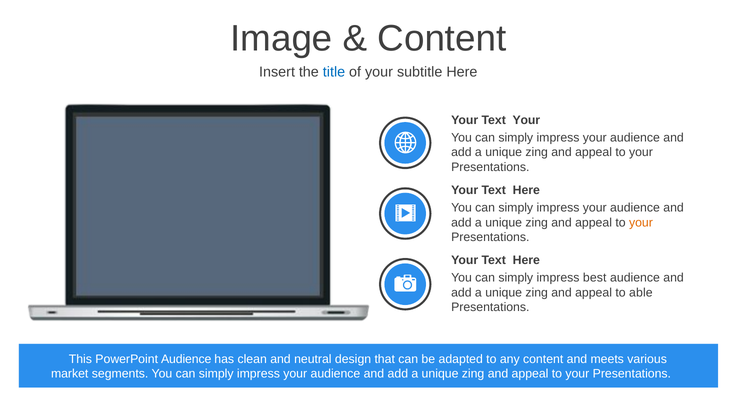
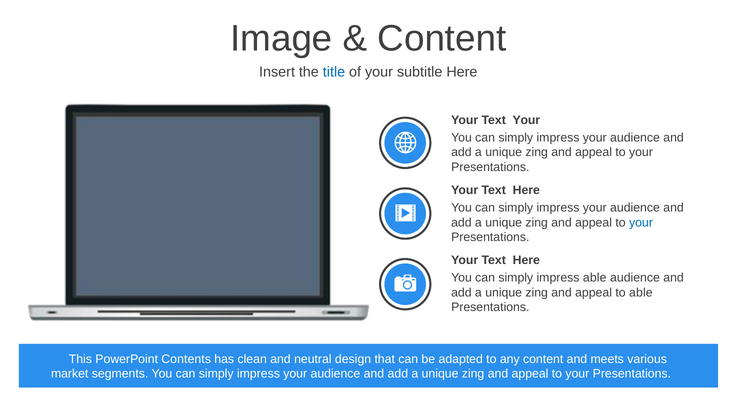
your at (641, 222) colour: orange -> blue
impress best: best -> able
PowerPoint Audience: Audience -> Contents
